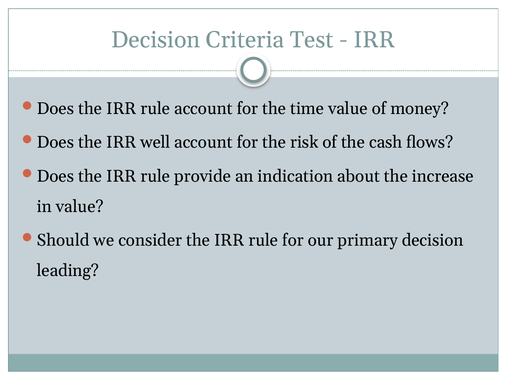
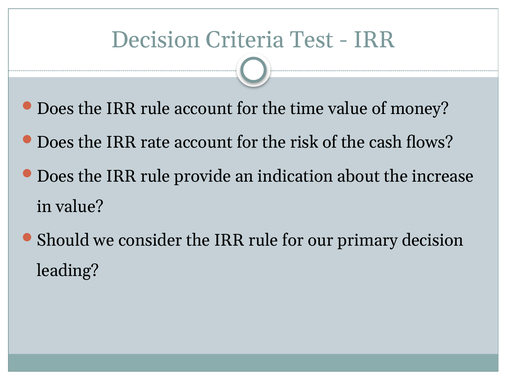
well: well -> rate
